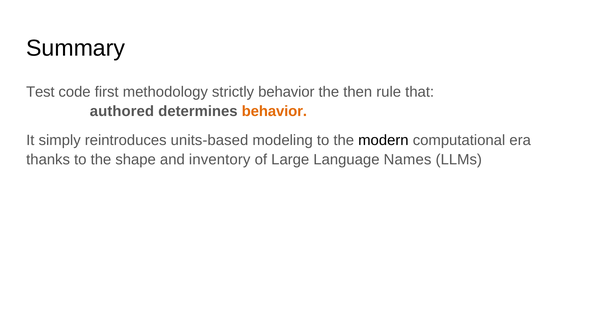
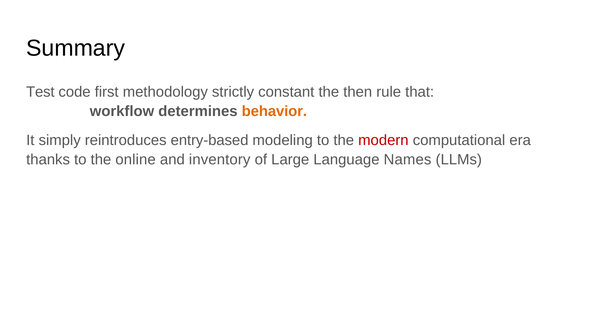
strictly behavior: behavior -> constant
authored: authored -> workflow
units-based: units-based -> entry-based
modern colour: black -> red
shape: shape -> online
